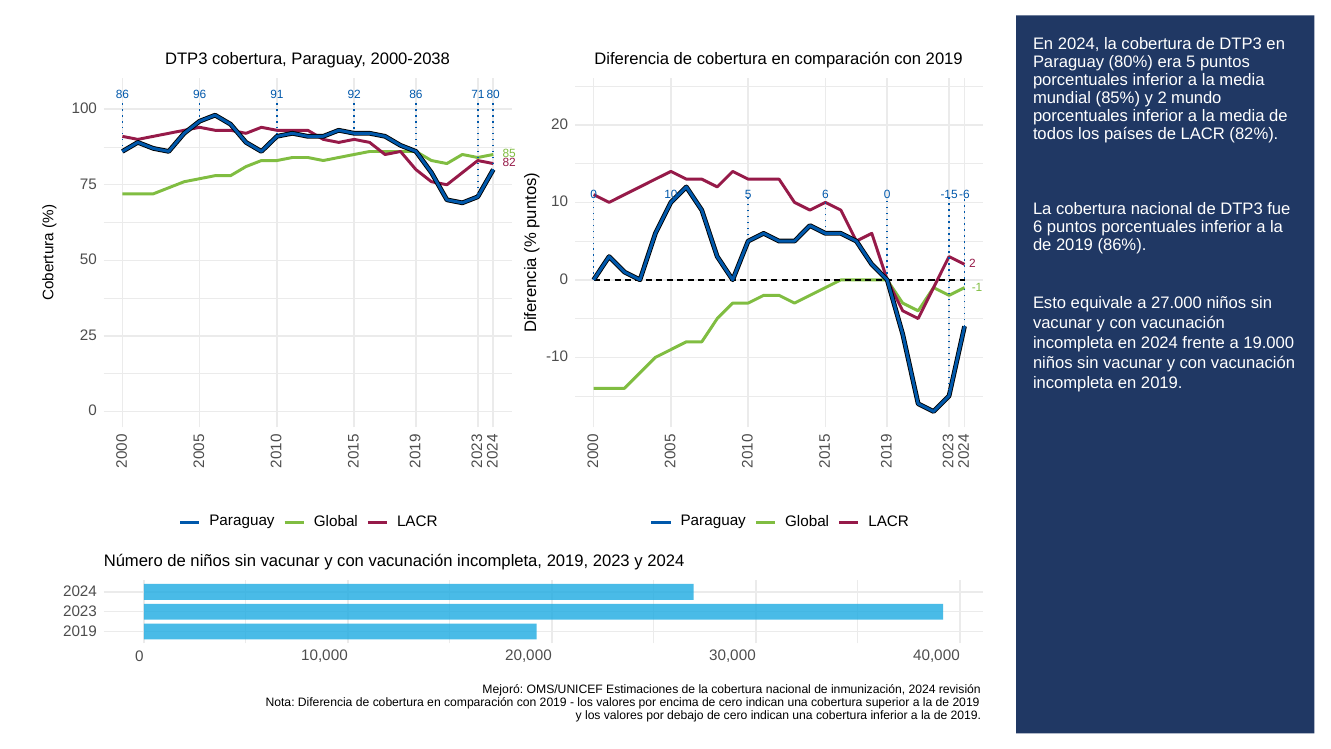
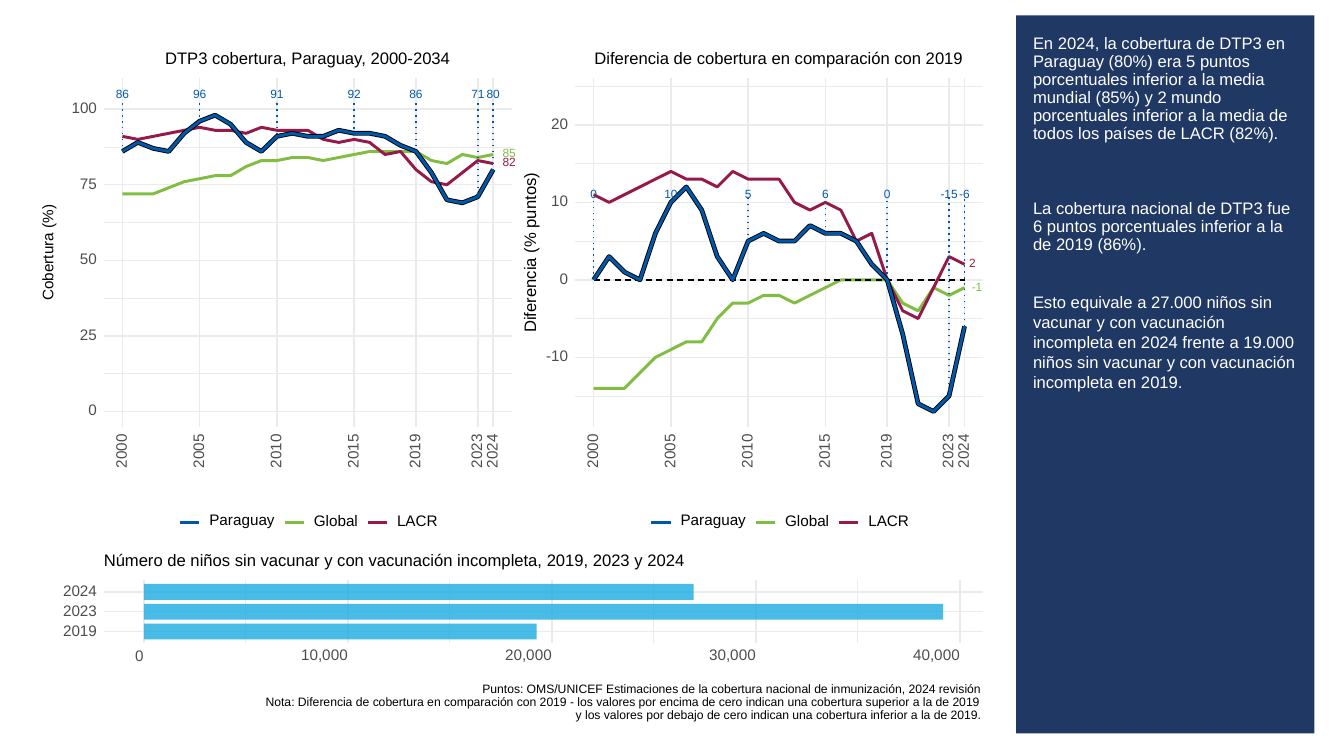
2000-2038: 2000-2038 -> 2000-2034
Mejoró at (503, 689): Mejoró -> Puntos
